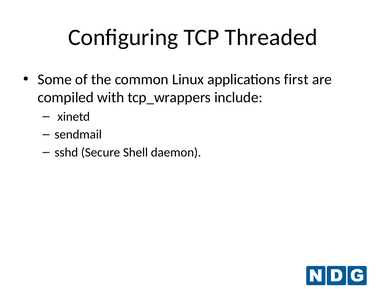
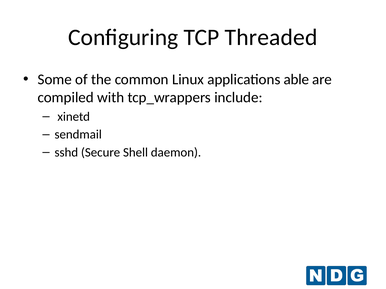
first: first -> able
